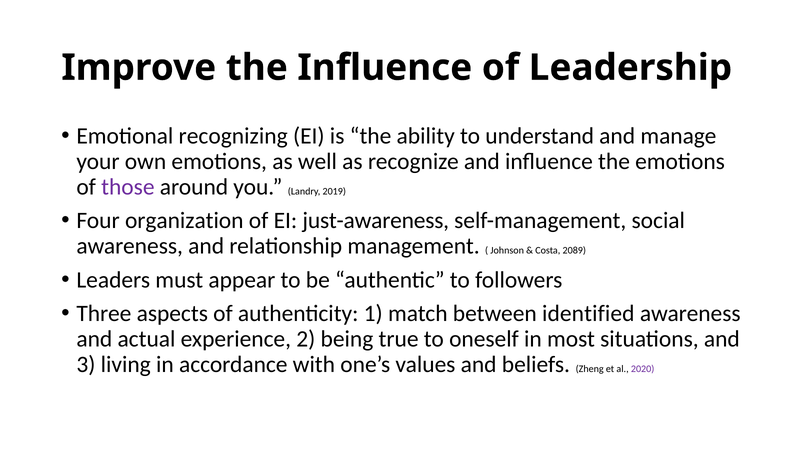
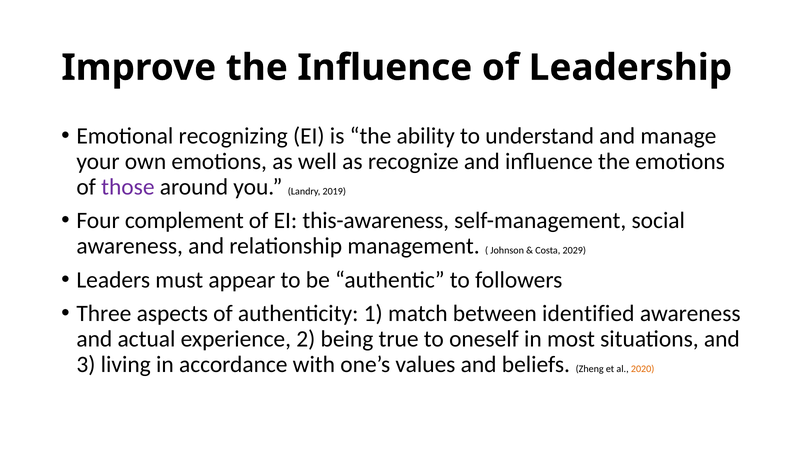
organization: organization -> complement
just-awareness: just-awareness -> this-awareness
2089: 2089 -> 2029
2020 colour: purple -> orange
